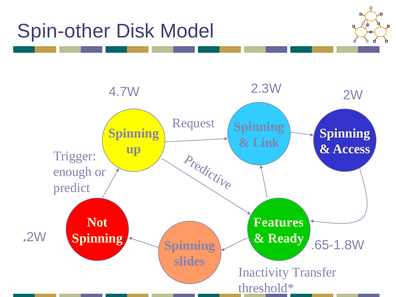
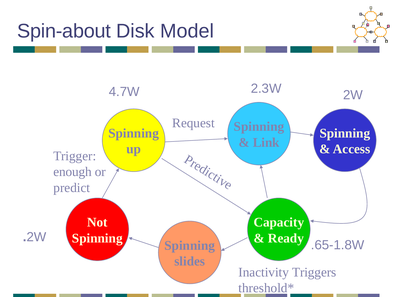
Spin-other: Spin-other -> Spin-about
Features: Features -> Capacity
Transfer: Transfer -> Triggers
